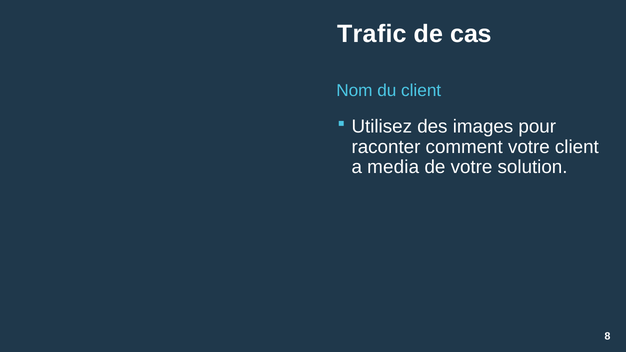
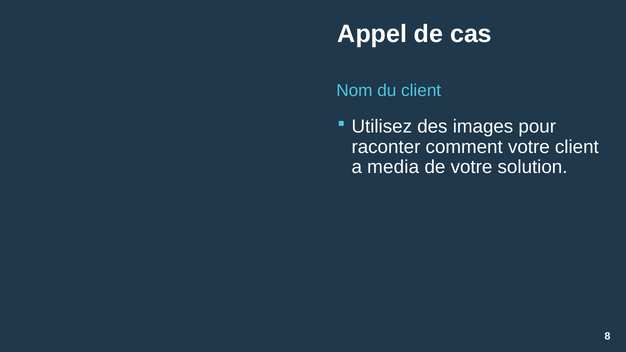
Trafic: Trafic -> Appel
